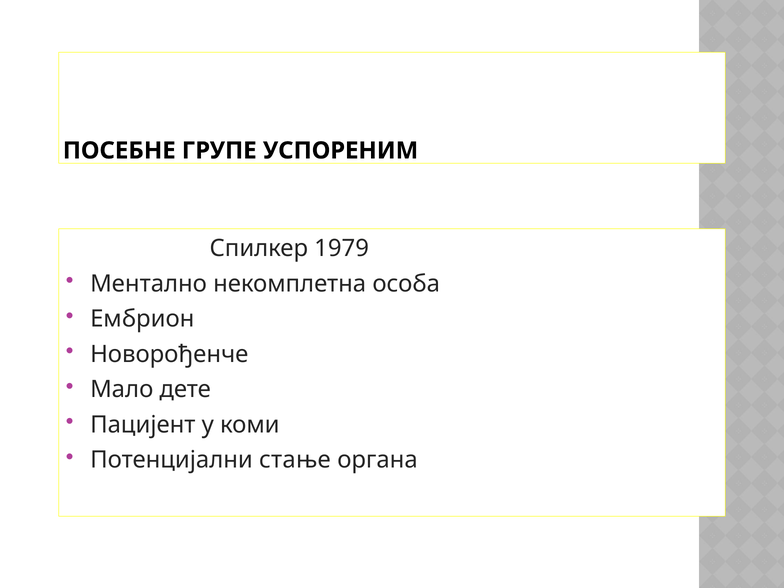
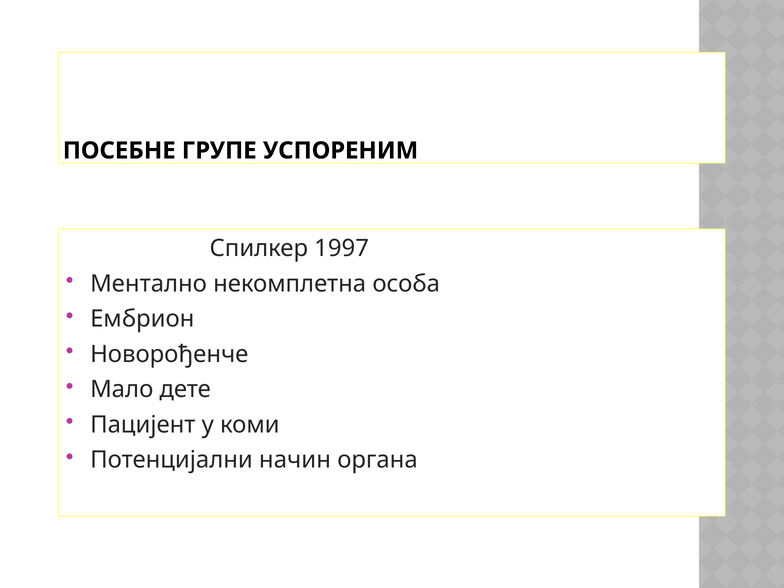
1979: 1979 -> 1997
стање: стање -> начин
